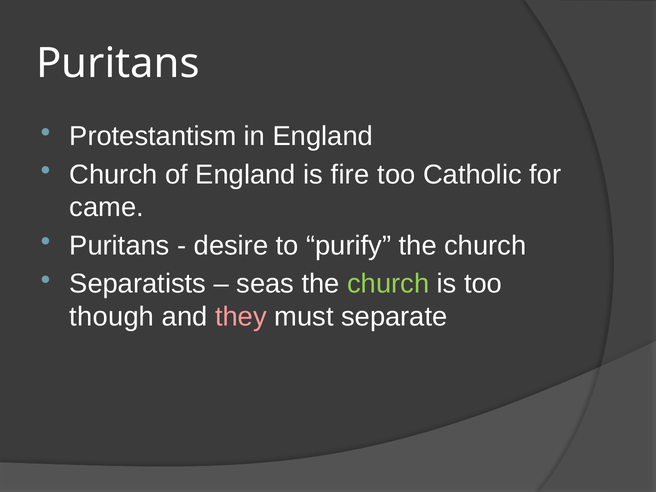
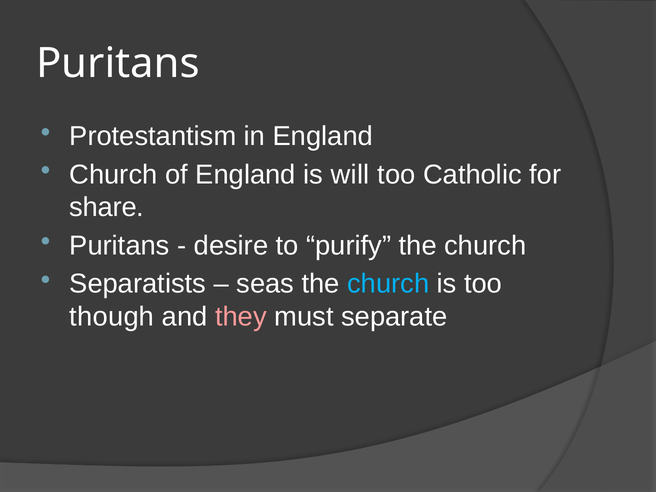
fire: fire -> will
came: came -> share
church at (388, 284) colour: light green -> light blue
